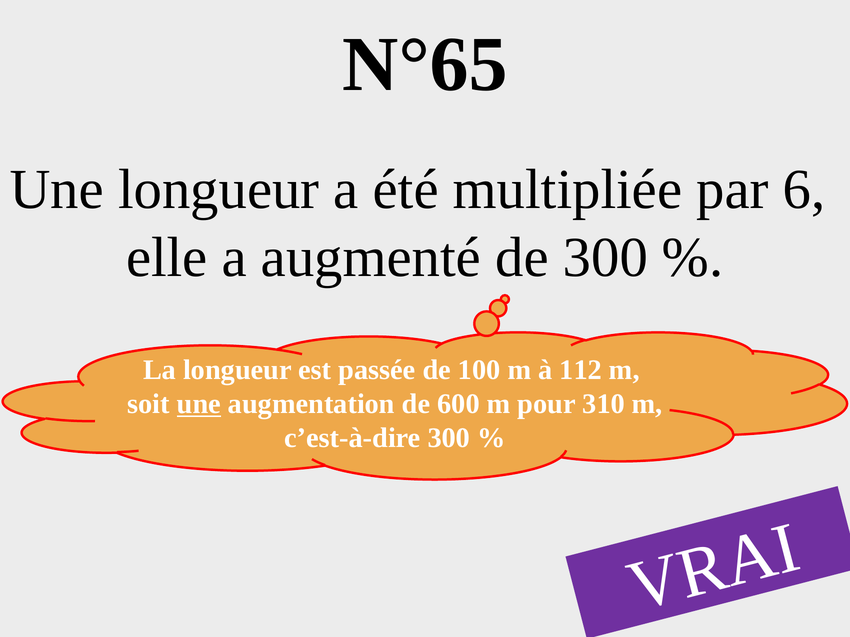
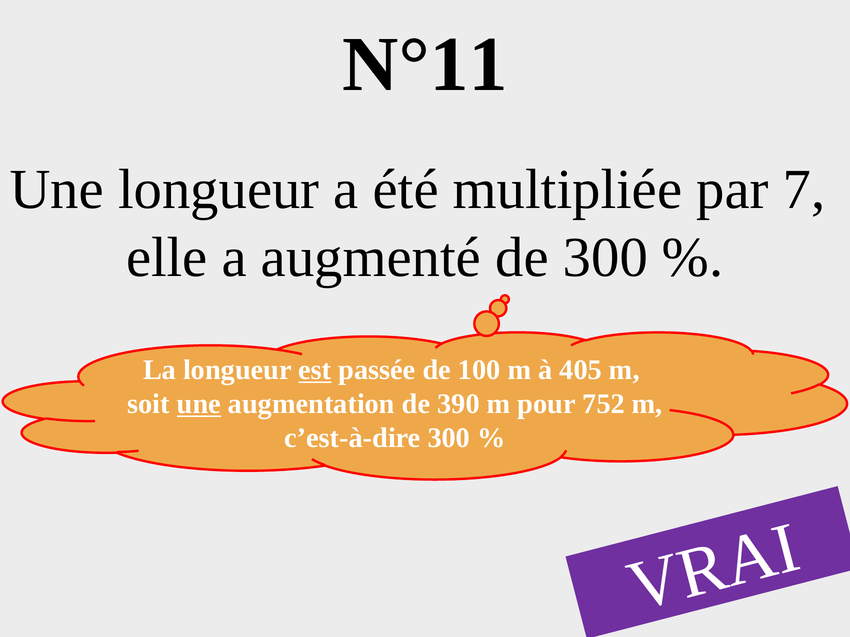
N°65: N°65 -> N°11
6: 6 -> 7
est underline: none -> present
112: 112 -> 405
600: 600 -> 390
310: 310 -> 752
